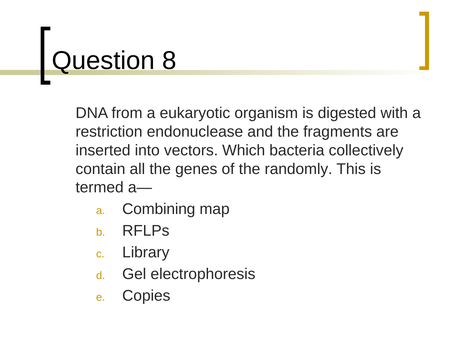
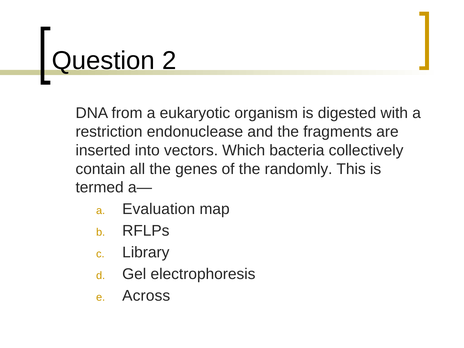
8: 8 -> 2
Combining: Combining -> Evaluation
Copies: Copies -> Across
